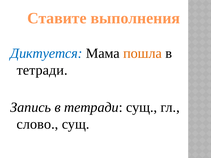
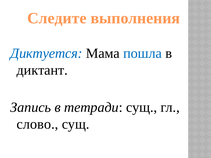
Ставите: Ставите -> Следите
пошла colour: orange -> blue
тетради at (42, 70): тетради -> диктант
